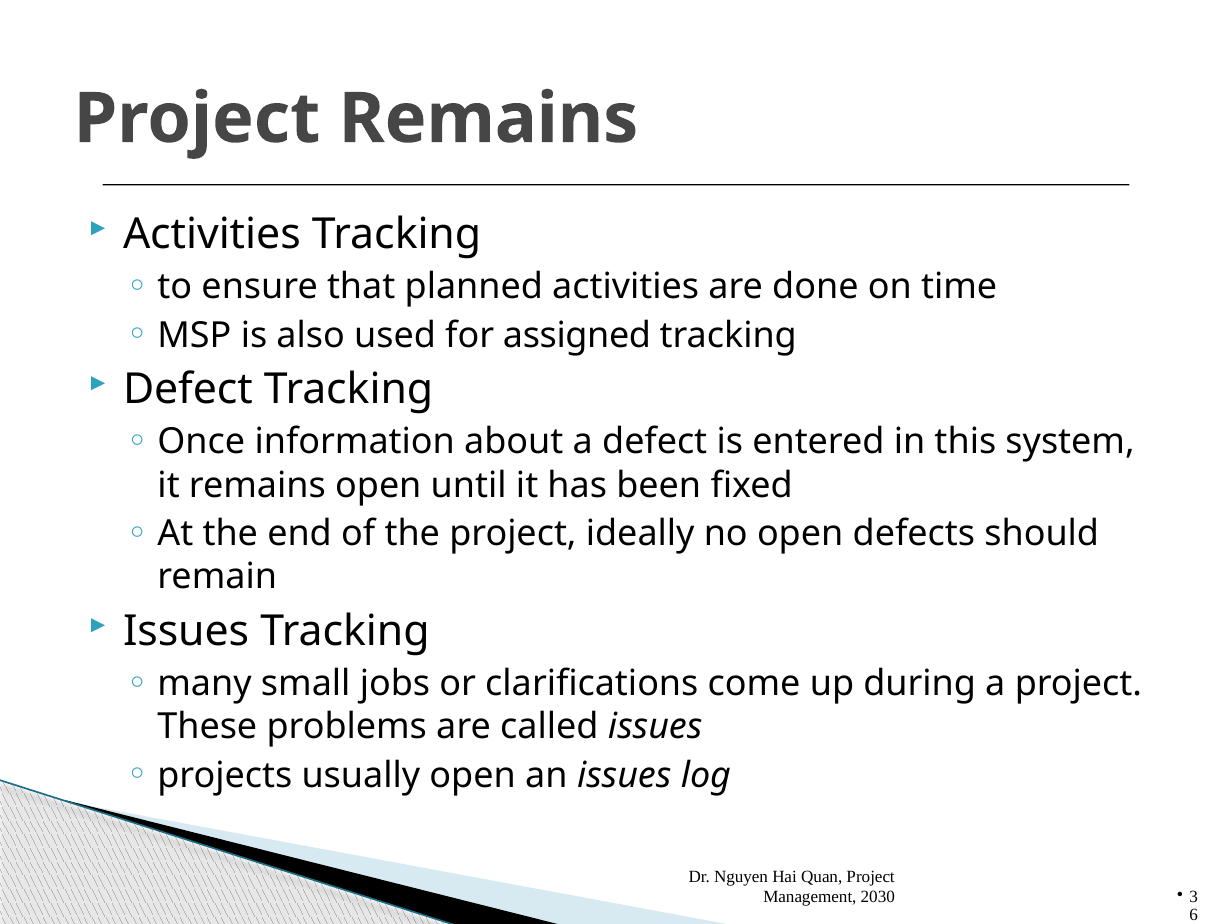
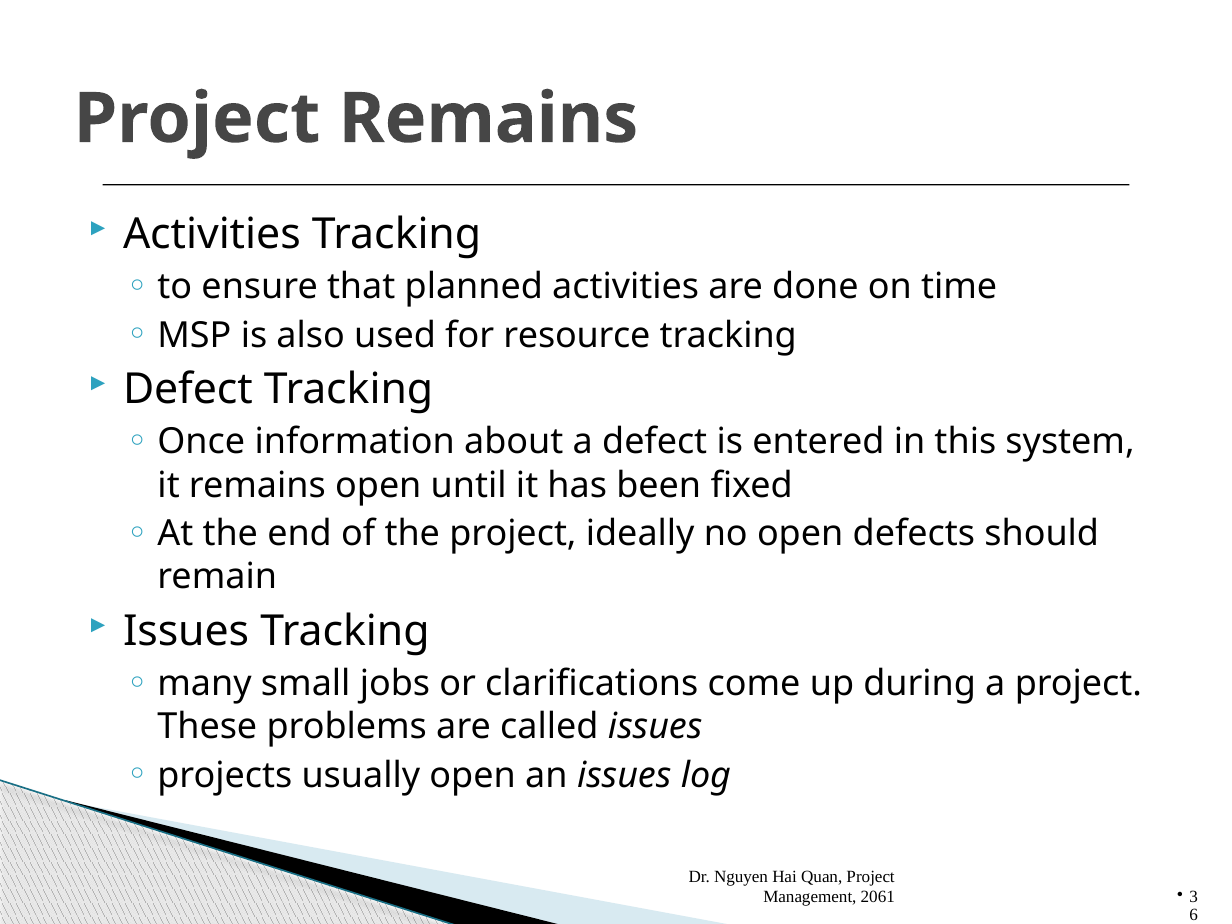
assigned: assigned -> resource
2030: 2030 -> 2061
